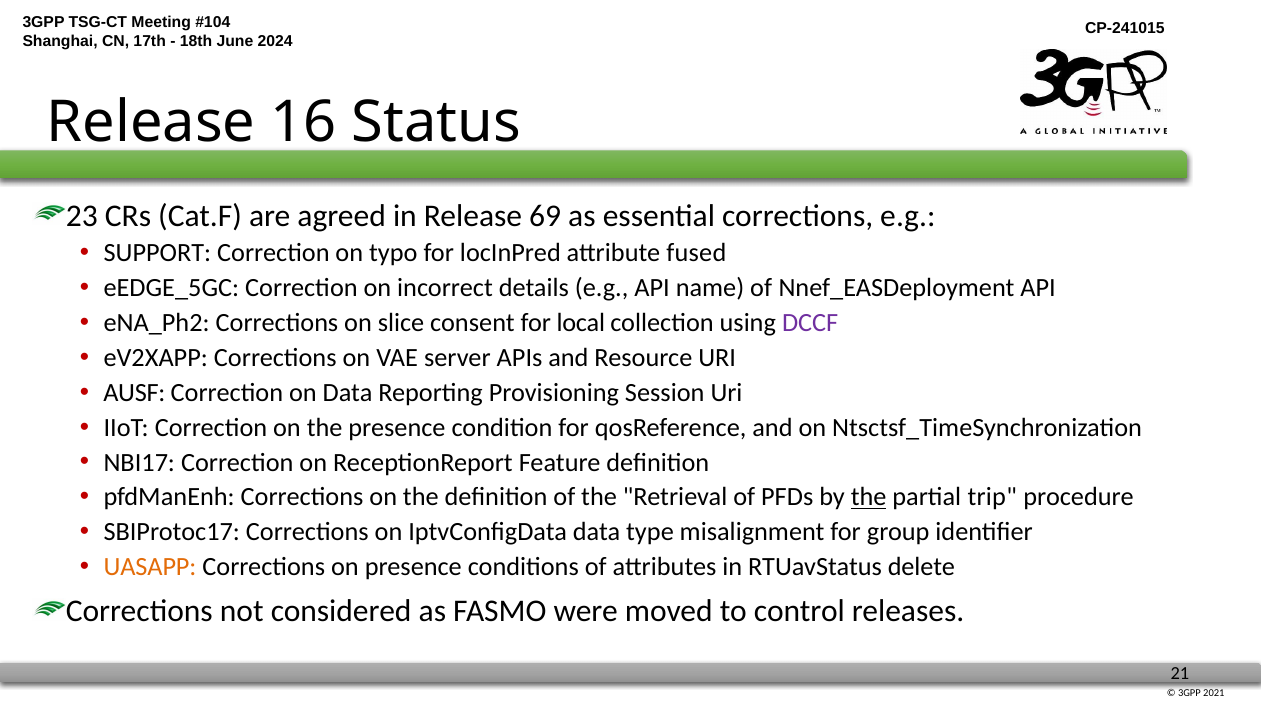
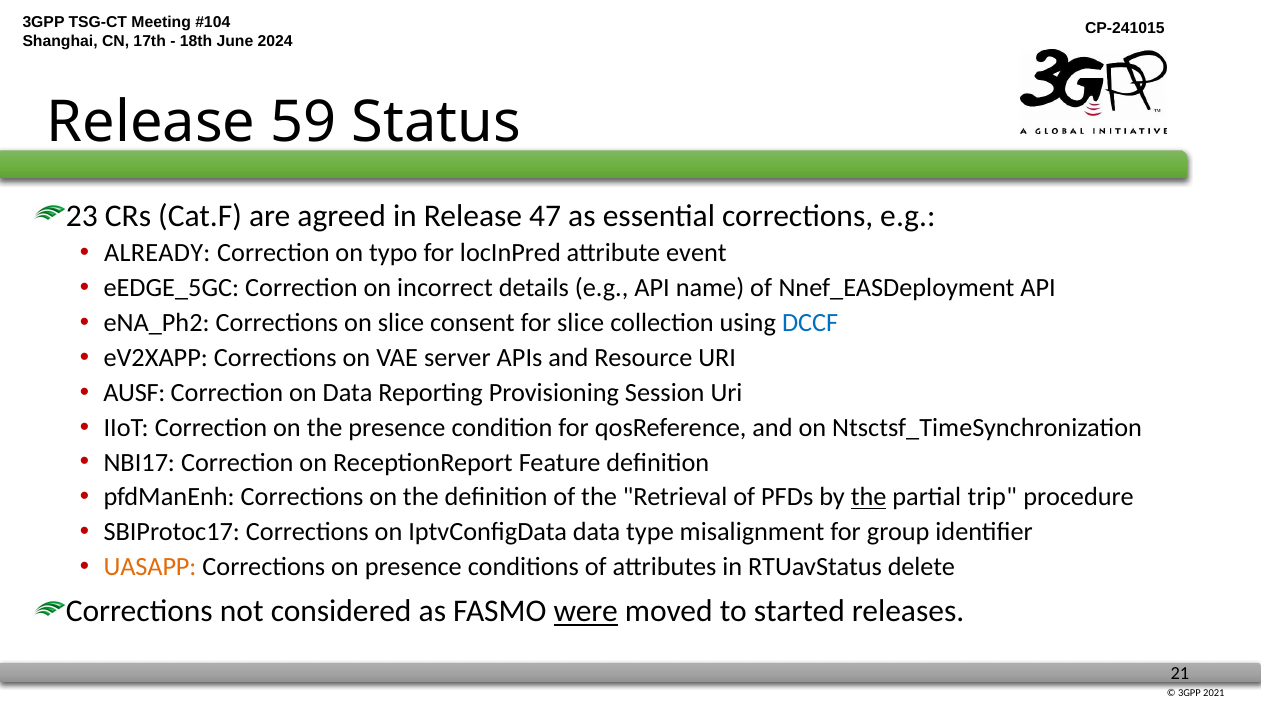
16: 16 -> 59
69: 69 -> 47
SUPPORT: SUPPORT -> ALREADY
fused: fused -> event
for local: local -> slice
DCCF colour: purple -> blue
were underline: none -> present
control: control -> started
